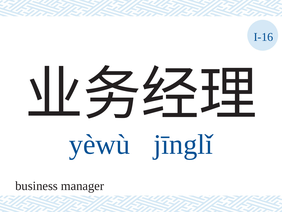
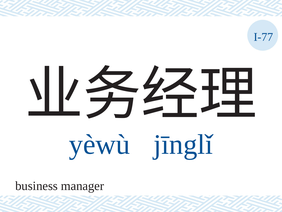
I-16: I-16 -> I-77
